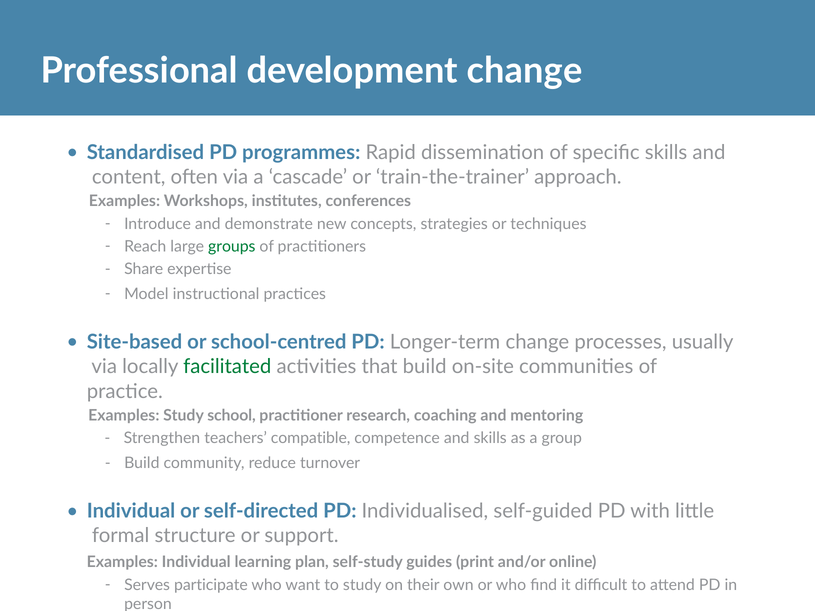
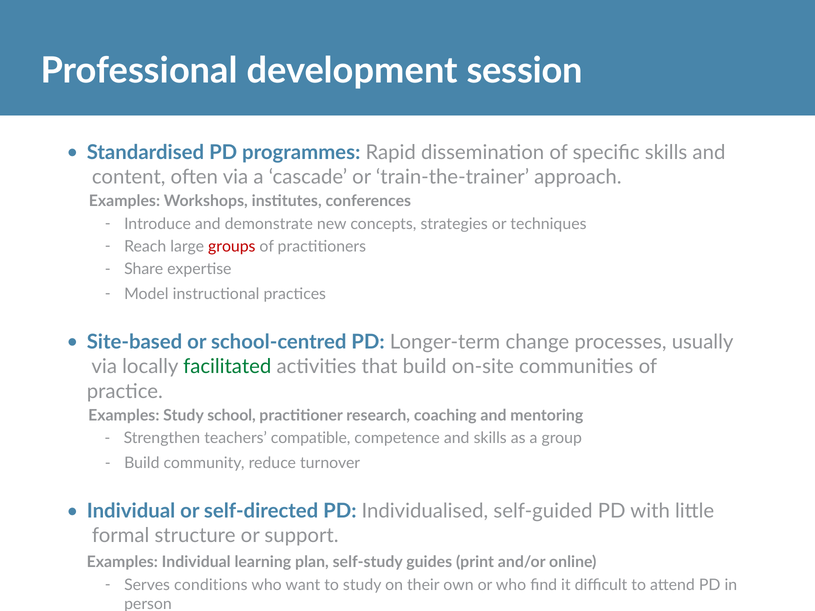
development change: change -> session
groups colour: green -> red
participate: participate -> conditions
